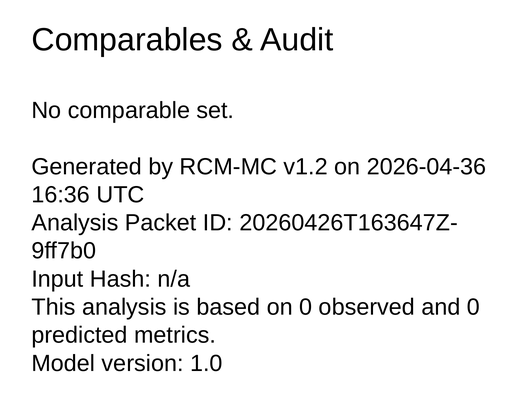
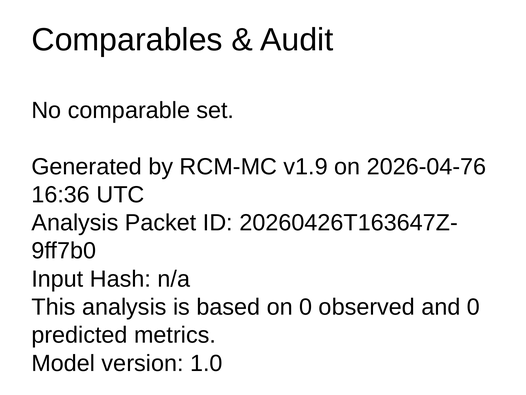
v1.2: v1.2 -> v1.9
2026-04-36: 2026-04-36 -> 2026-04-76
